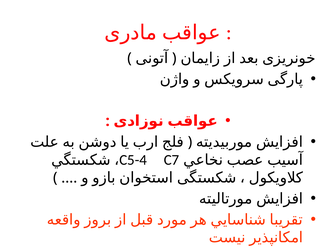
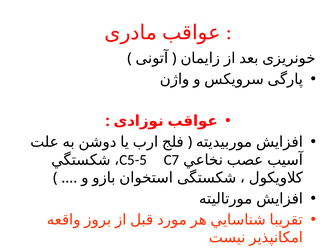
C5-4: C5-4 -> C5-5
